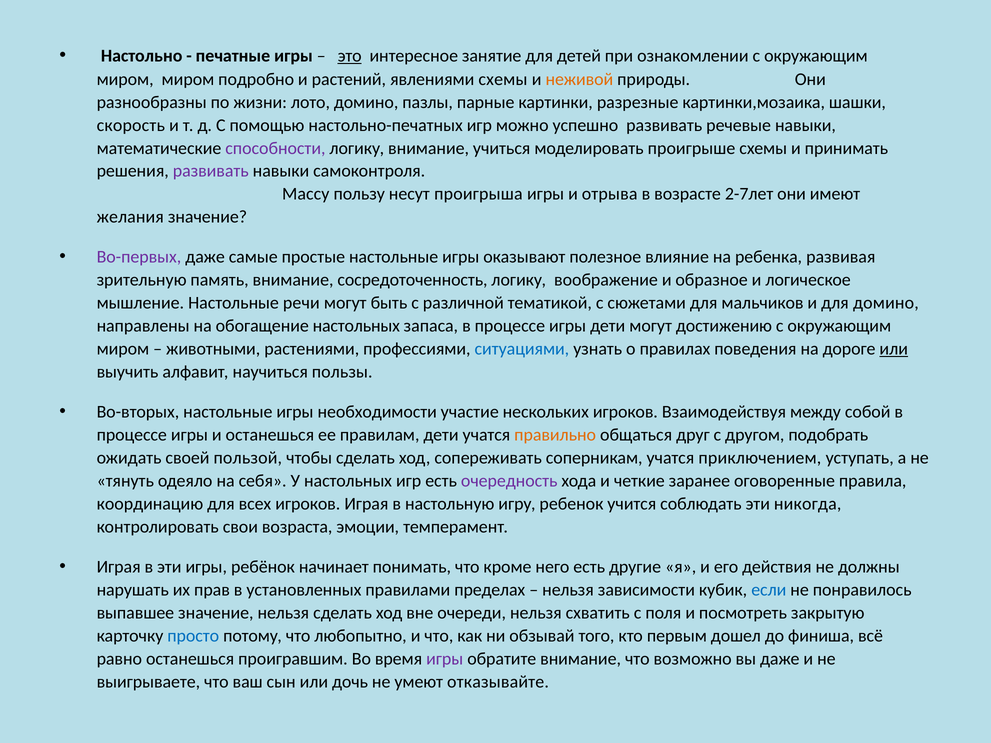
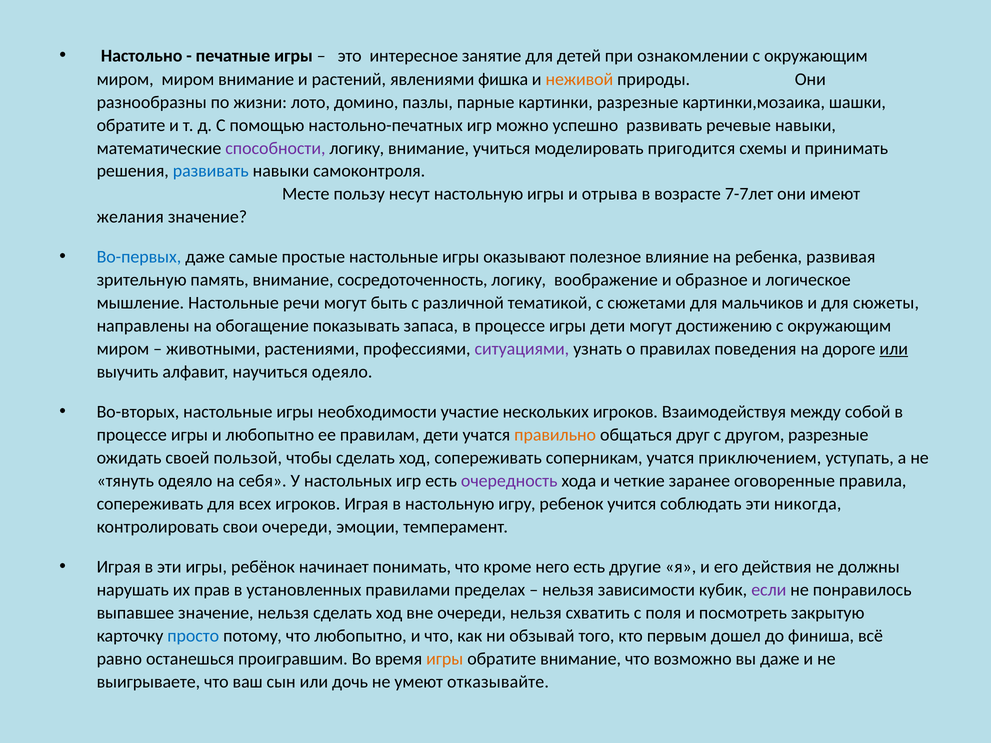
это underline: present -> none
миром подробно: подробно -> внимание
явлениями схемы: схемы -> фишка
скорость at (131, 125): скорость -> обратите
проигрыше: проигрыше -> пригодится
развивать at (211, 171) colour: purple -> blue
Массу: Массу -> Месте
несут проигрыша: проигрыша -> настольную
2-7лет: 2-7лет -> 7-7лет
Во-первых colour: purple -> blue
для домино: домино -> сюжеты
обогащение настольных: настольных -> показывать
ситуациями colour: blue -> purple
научиться пользы: пользы -> одеяло
и останешься: останешься -> любопытно
другом подобрать: подобрать -> разрезные
координацию at (150, 504): координацию -> сопереживать
свои возраста: возраста -> очереди
если colour: blue -> purple
игры at (445, 659) colour: purple -> orange
